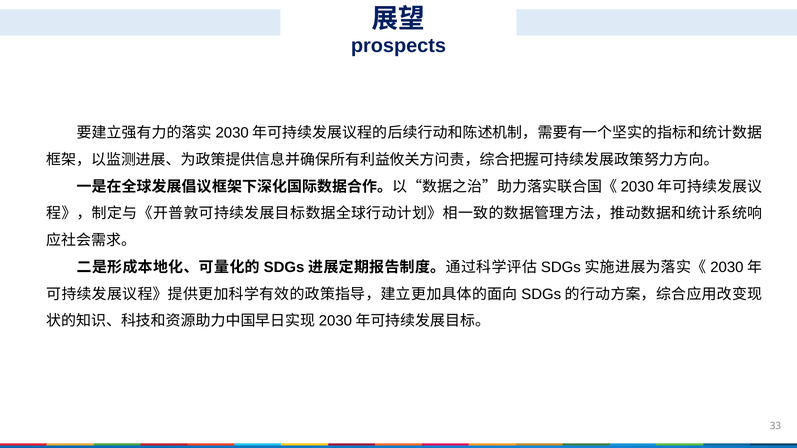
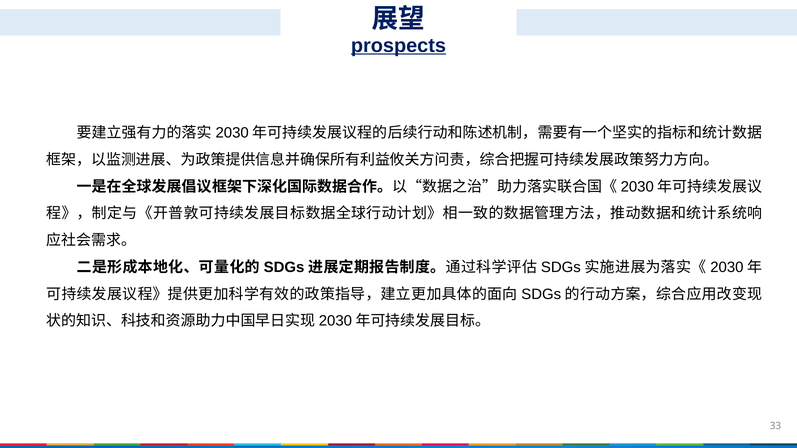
prospects underline: none -> present
